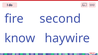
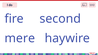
know: know -> mere
